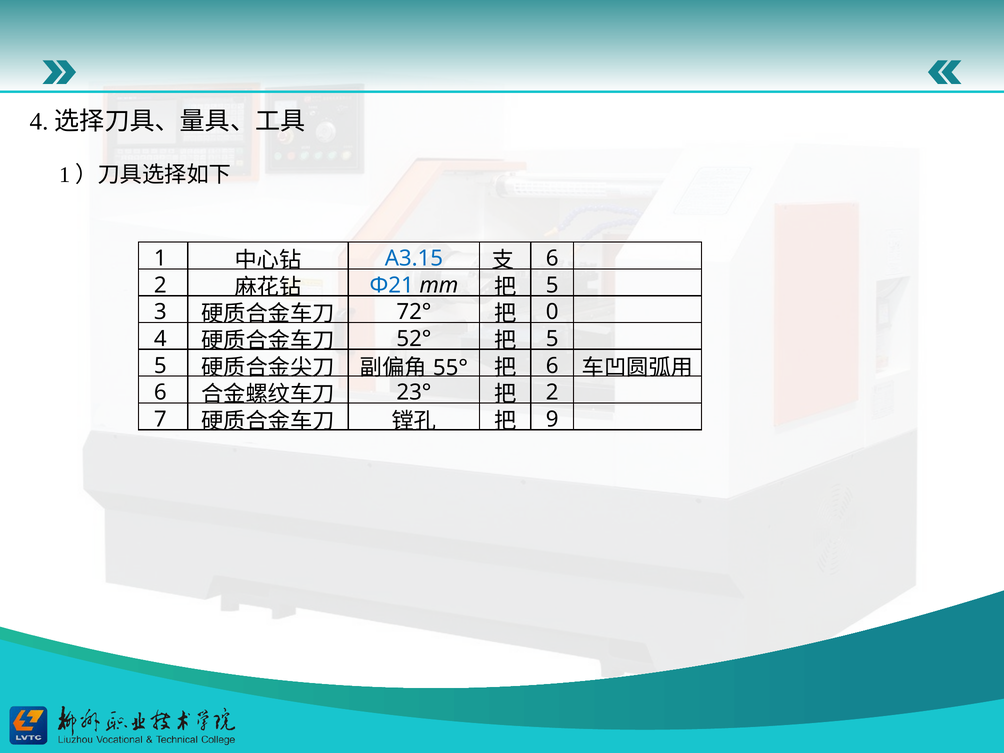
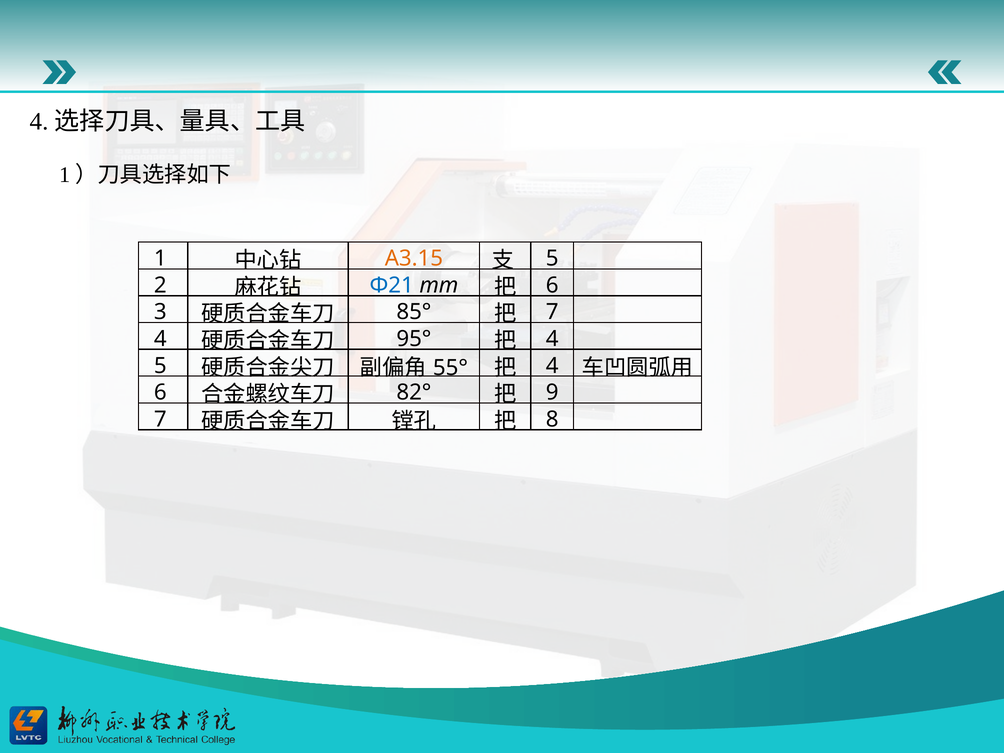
A3.15 colour: blue -> orange
6 at (552, 258): 6 -> 5
5 at (552, 285): 5 -> 6
72°: 72° -> 85°
0 at (552, 312): 0 -> 7
52°: 52° -> 95°
5 at (552, 339): 5 -> 4
6 at (552, 366): 6 -> 4
23°: 23° -> 82°
2 at (552, 392): 2 -> 9
9: 9 -> 8
